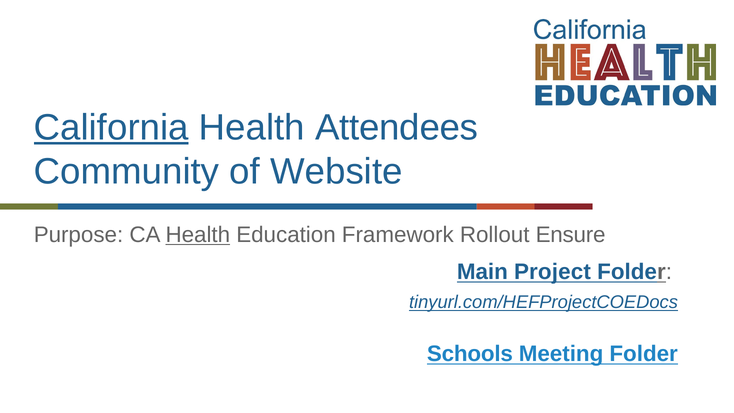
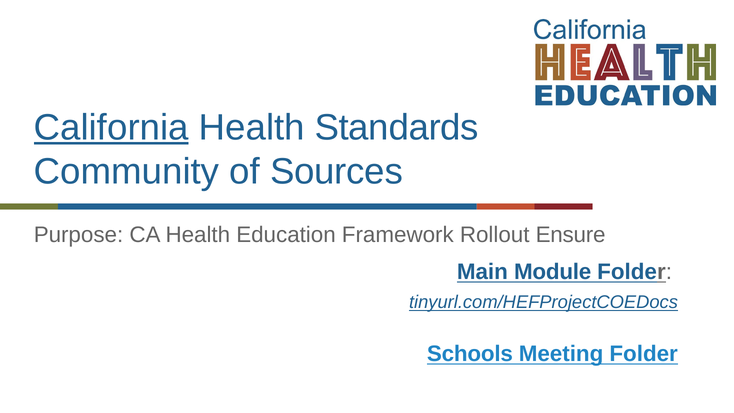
Attendees: Attendees -> Standards
Website: Website -> Sources
Health at (198, 235) underline: present -> none
Project: Project -> Module
